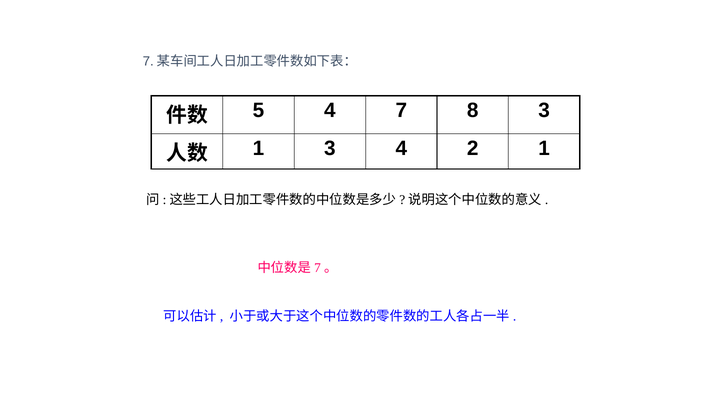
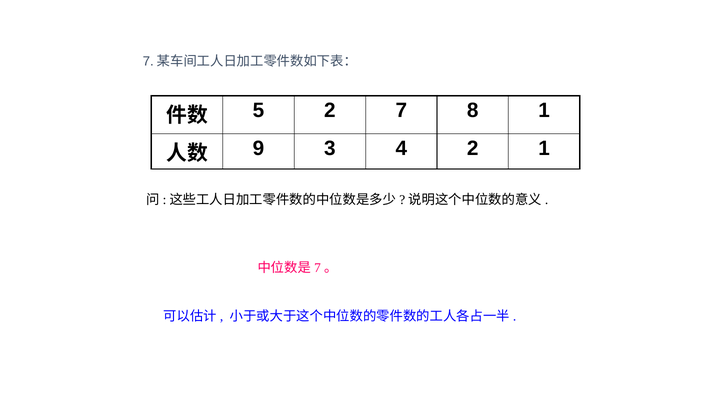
5 4: 4 -> 2
8 3: 3 -> 1
1 at (258, 148): 1 -> 9
